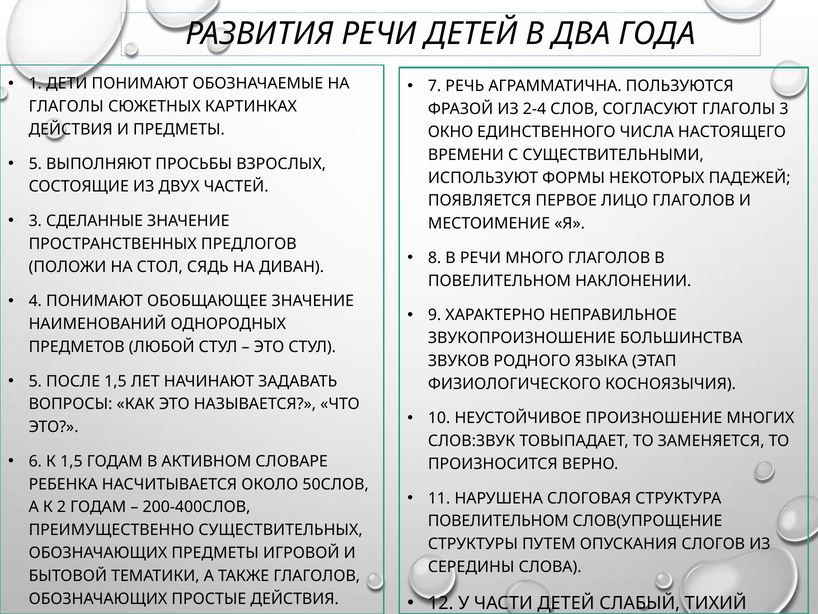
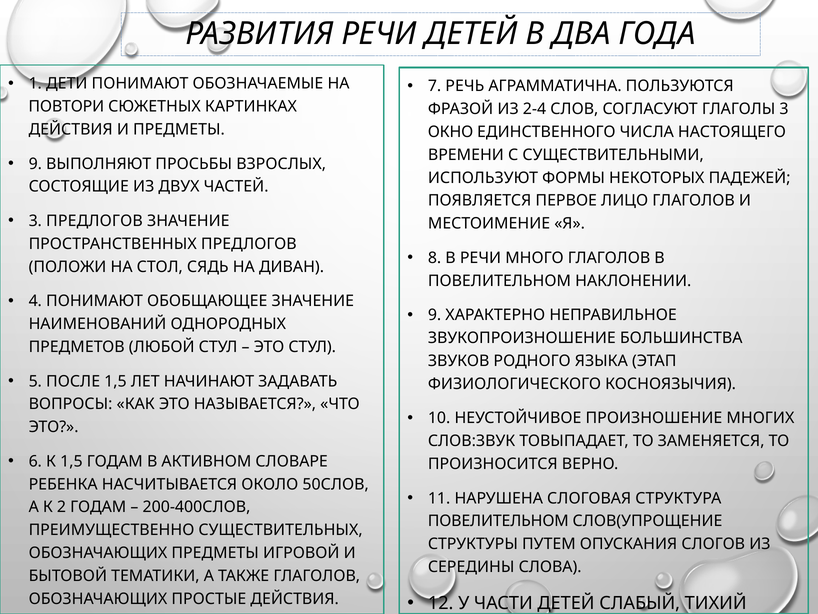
ГЛАГОЛЫ at (66, 107): ГЛАГОЛЫ -> ПОВТОРИ
5 at (35, 164): 5 -> 9
3 СДЕЛАННЫЕ: СДЕЛАННЫЕ -> ПРЕДЛОГОВ
